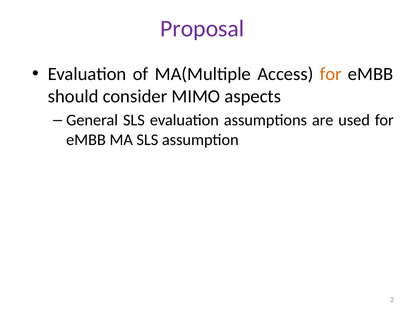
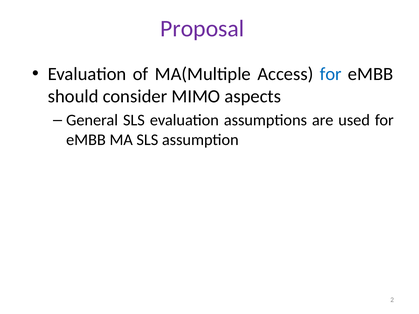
for at (331, 74) colour: orange -> blue
